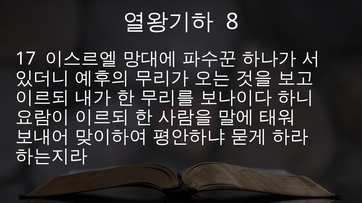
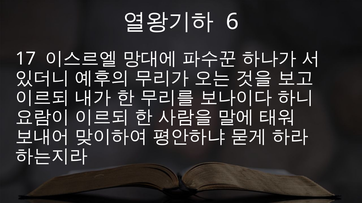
8: 8 -> 6
